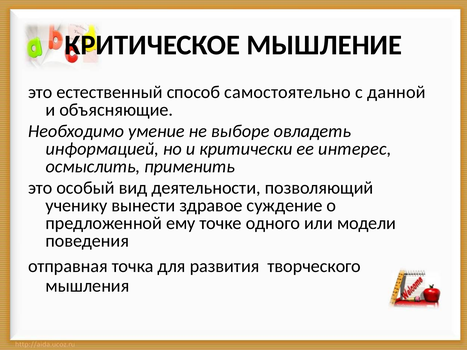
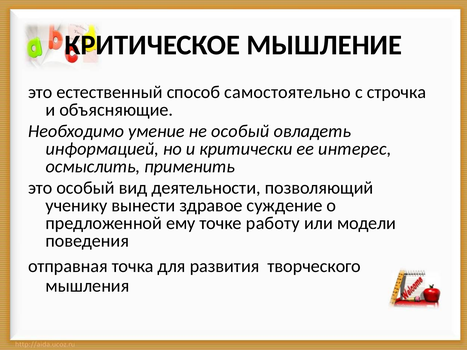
данной: данной -> строчка
не выборе: выборе -> особый
одного: одного -> работу
